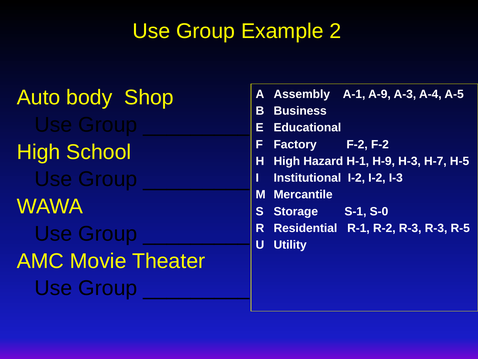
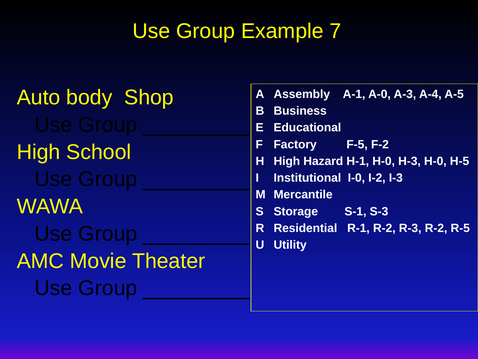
2: 2 -> 7
A-9: A-9 -> A-0
Factory F-2: F-2 -> F-5
H-1 H-9: H-9 -> H-0
H-3 H-7: H-7 -> H-0
Institutional I-2: I-2 -> I-0
S-0: S-0 -> S-3
R-3 R-3: R-3 -> R-2
